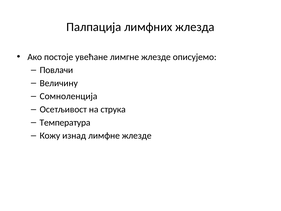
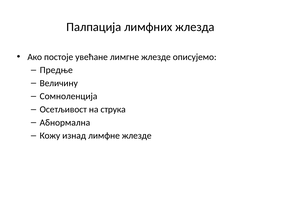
Повлачи: Повлачи -> Предње
Температура: Температура -> Абнормална
